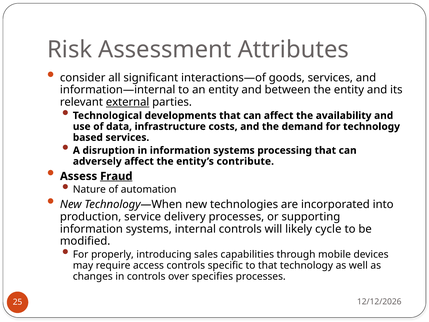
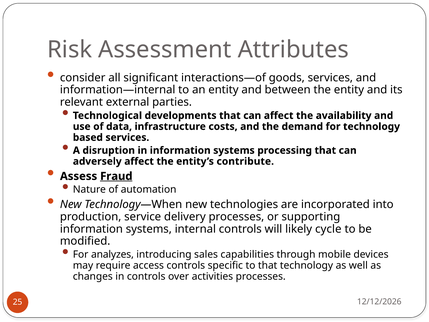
external underline: present -> none
properly: properly -> analyzes
specifies: specifies -> activities
